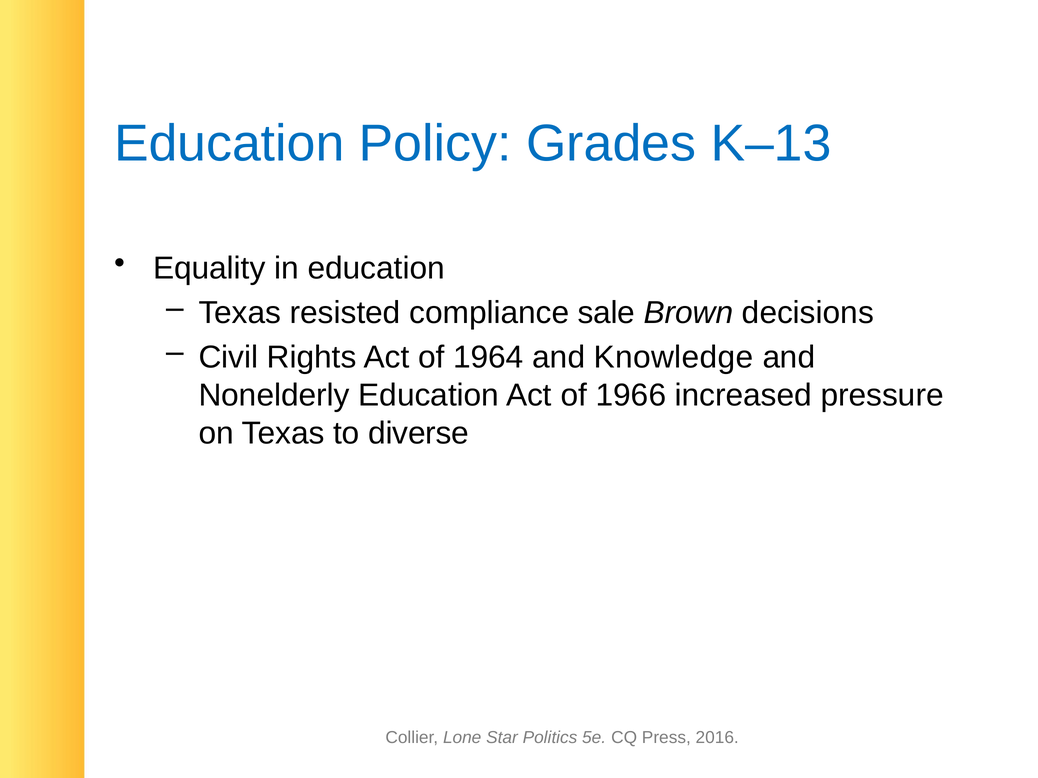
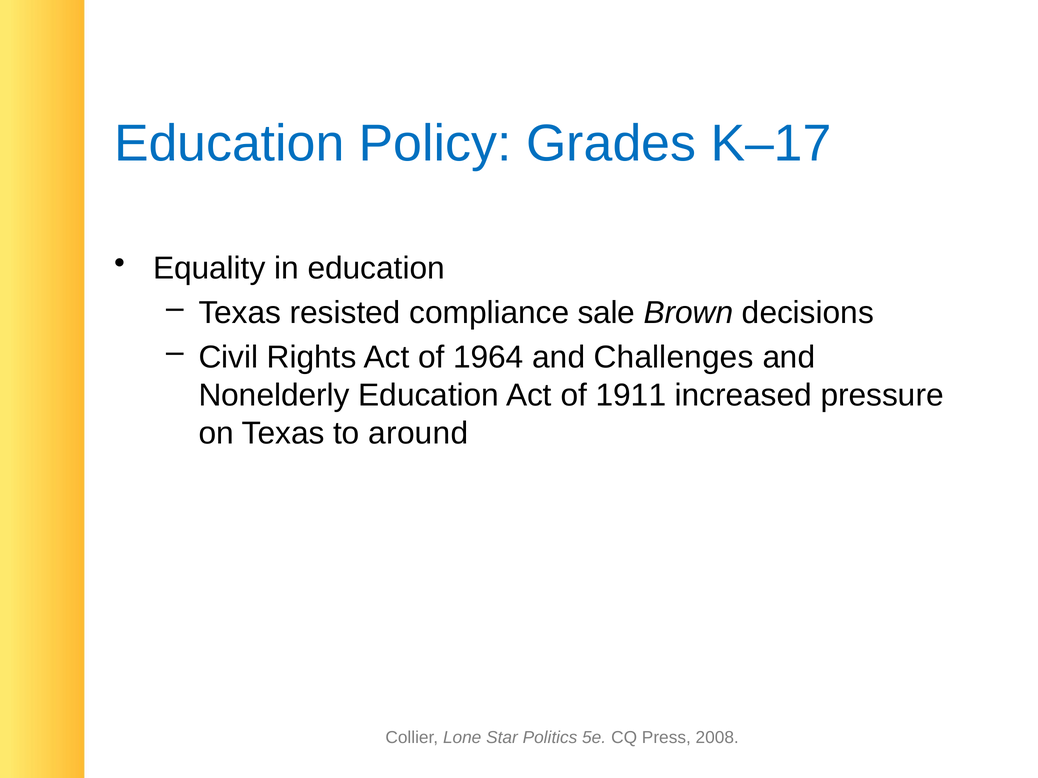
K–13: K–13 -> K–17
Knowledge: Knowledge -> Challenges
1966: 1966 -> 1911
diverse: diverse -> around
2016: 2016 -> 2008
